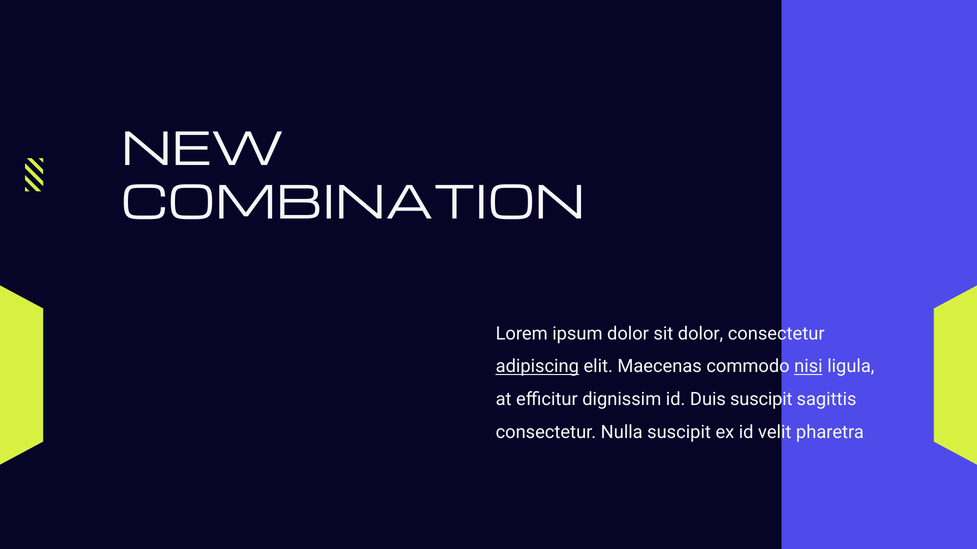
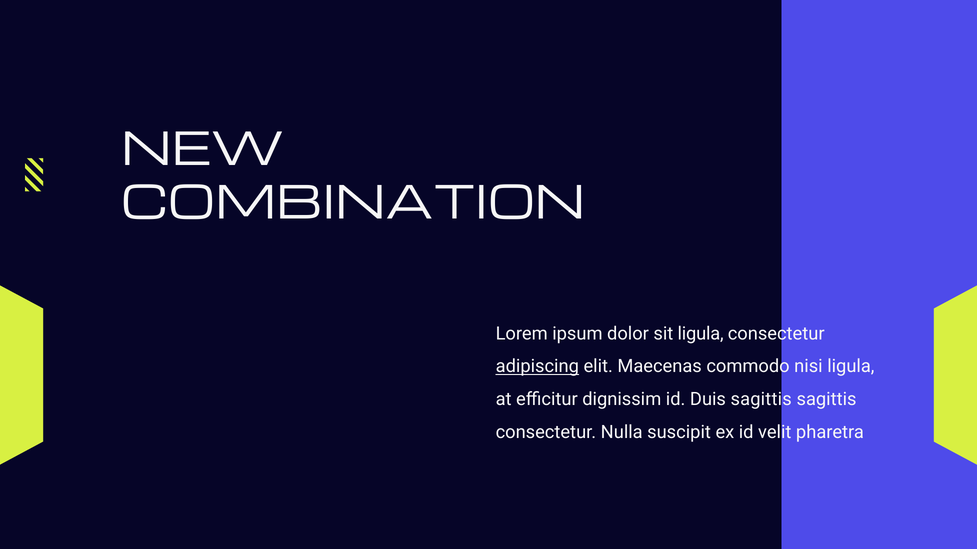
sit dolor: dolor -> ligula
nisi underline: present -> none
Duis suscipit: suscipit -> sagittis
